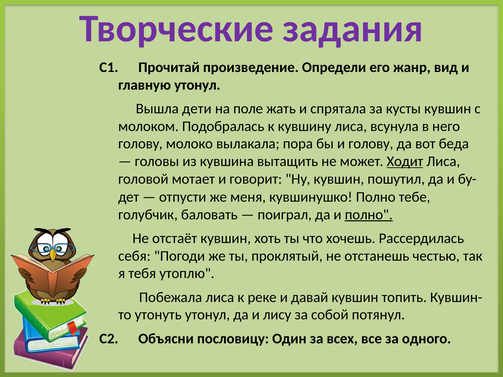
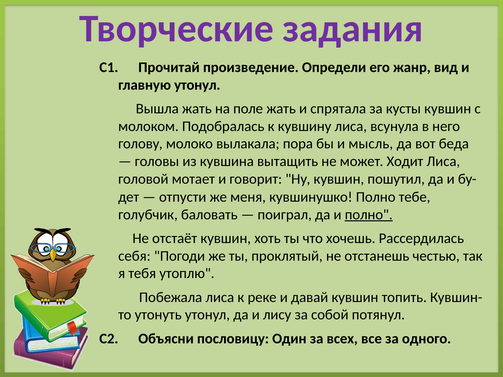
Вышла дети: дети -> жать
и голову: голову -> мысль
Ходит underline: present -> none
